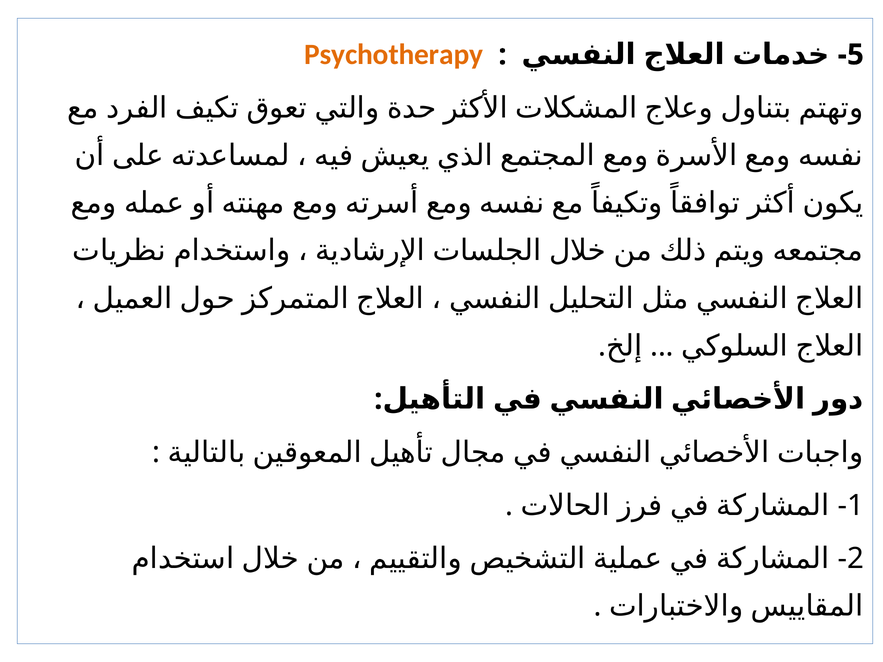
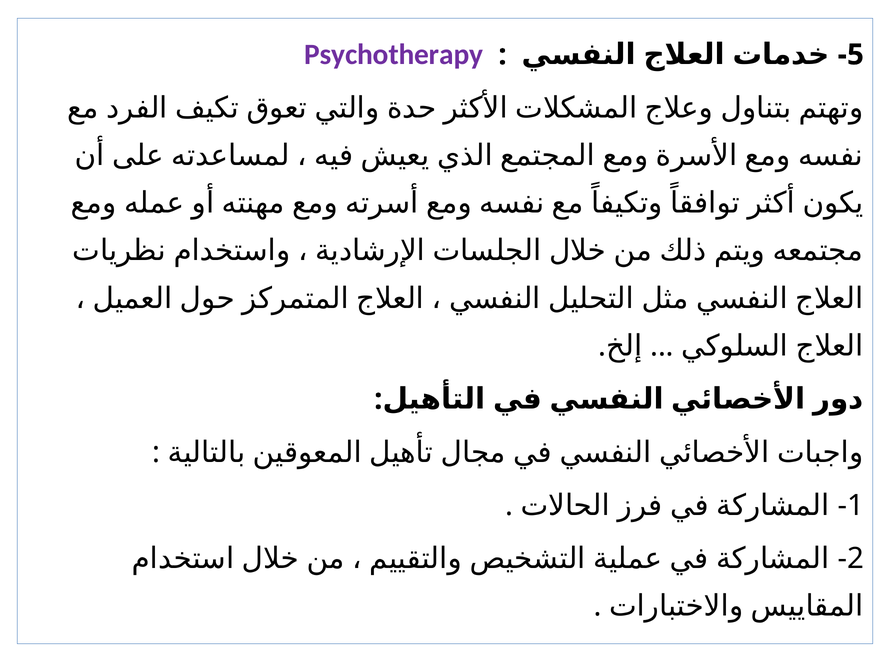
Psychotherapy colour: orange -> purple
